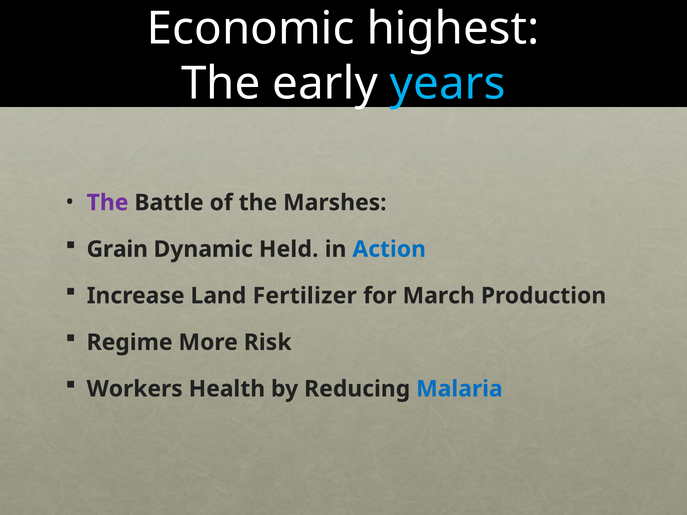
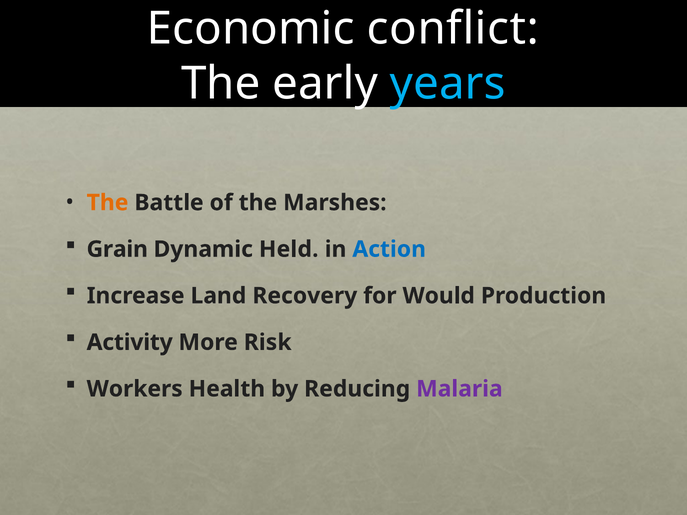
highest: highest -> conflict
The at (108, 203) colour: purple -> orange
Fertilizer: Fertilizer -> Recovery
March: March -> Would
Regime: Regime -> Activity
Malaria colour: blue -> purple
